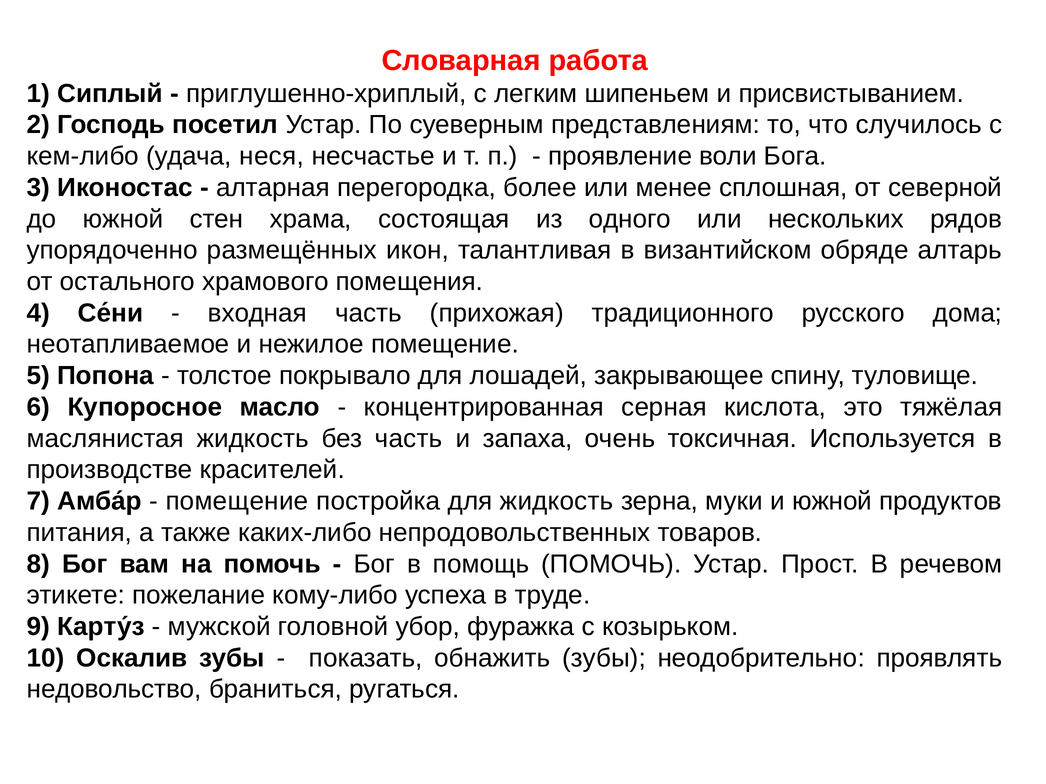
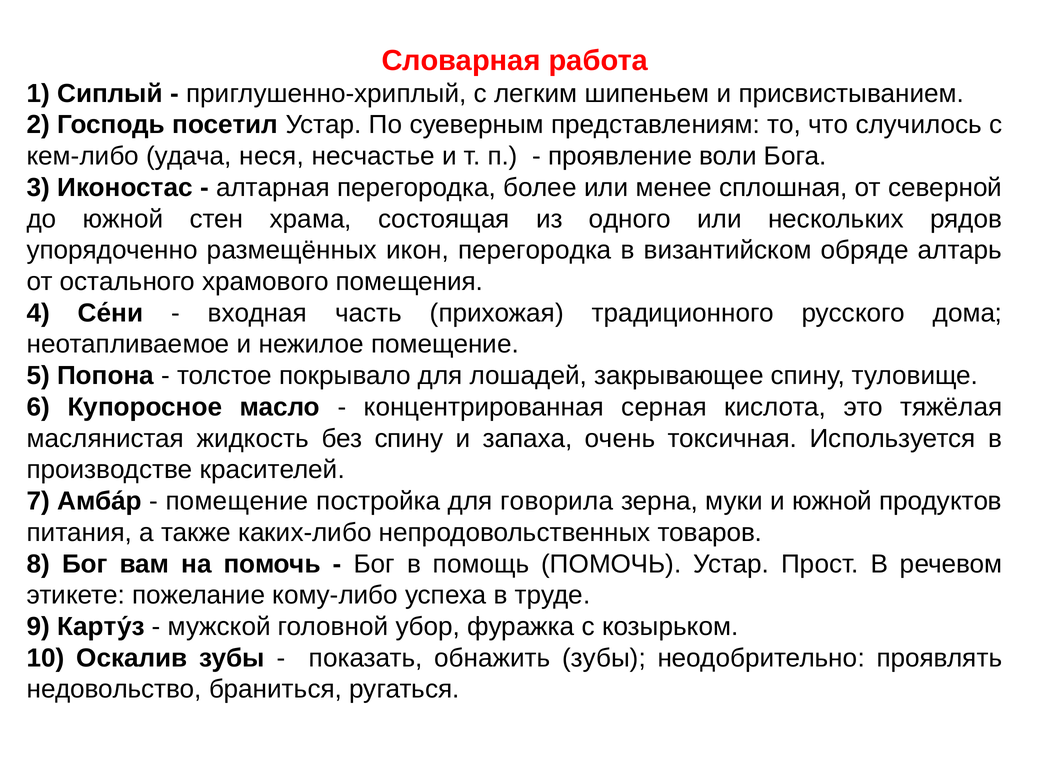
икон талантливая: талантливая -> перегородка
без часть: часть -> спину
для жидкость: жидкость -> говорила
